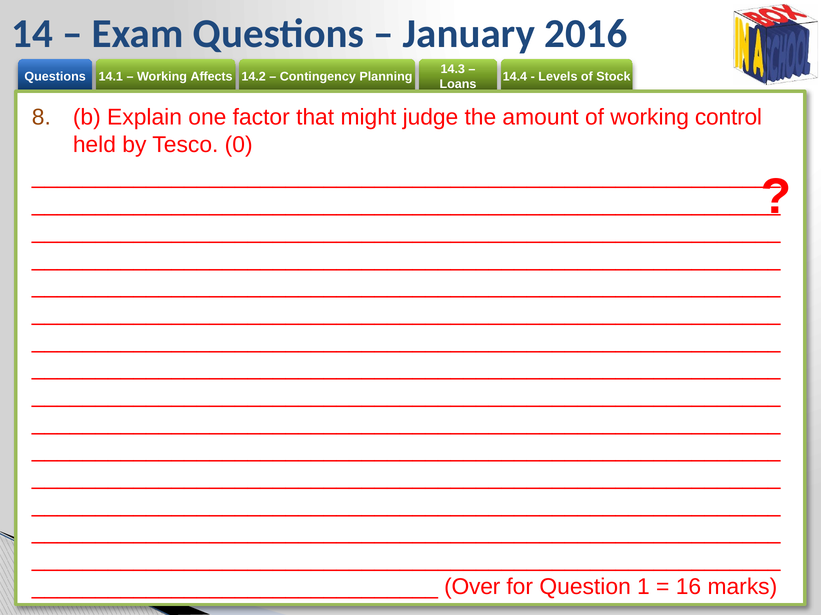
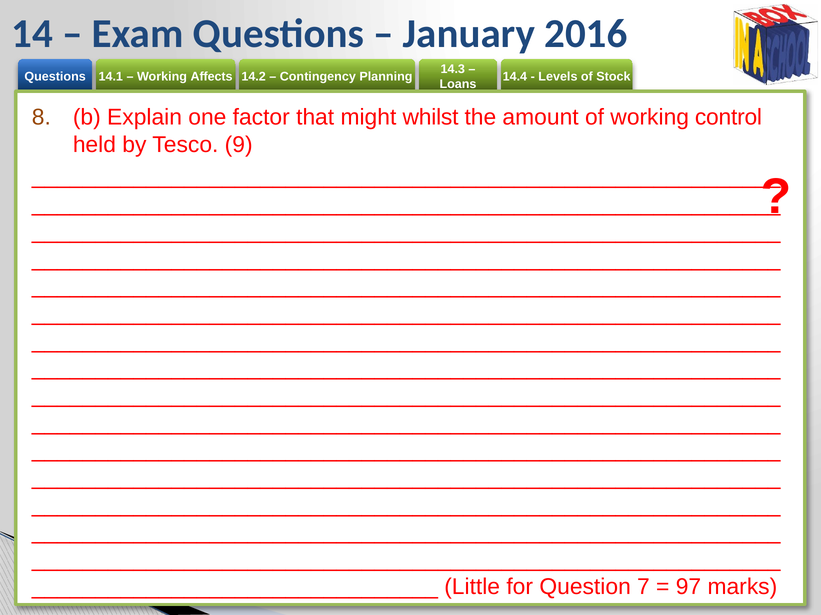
judge: judge -> whilst
0: 0 -> 9
Over: Over -> Little
1: 1 -> 7
16: 16 -> 97
